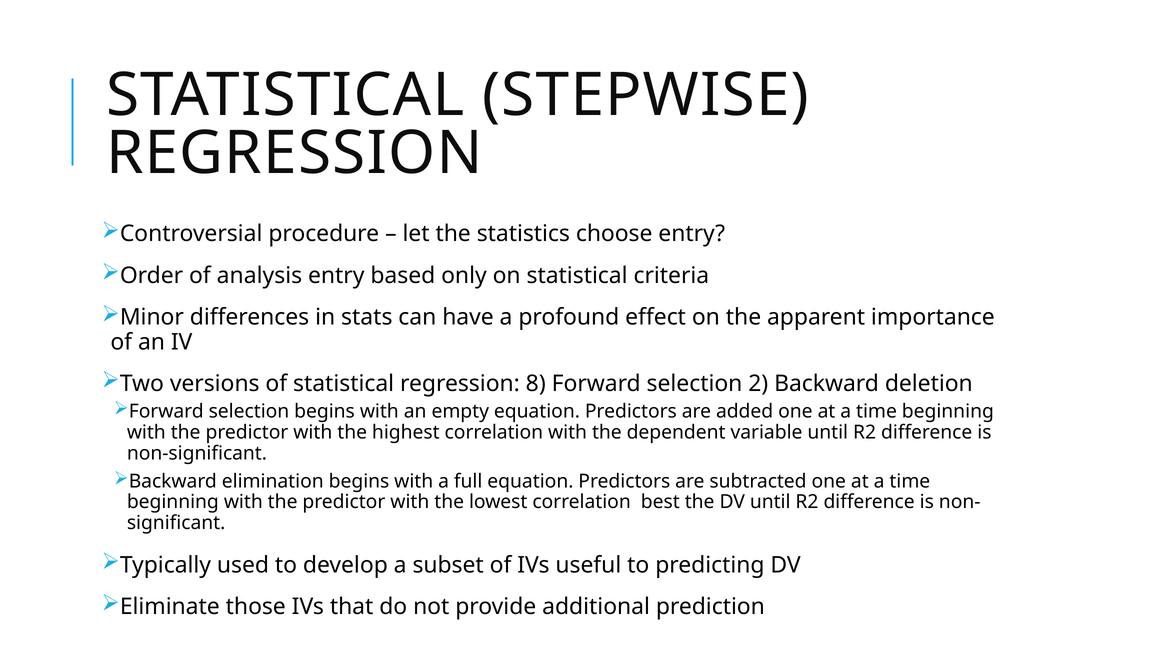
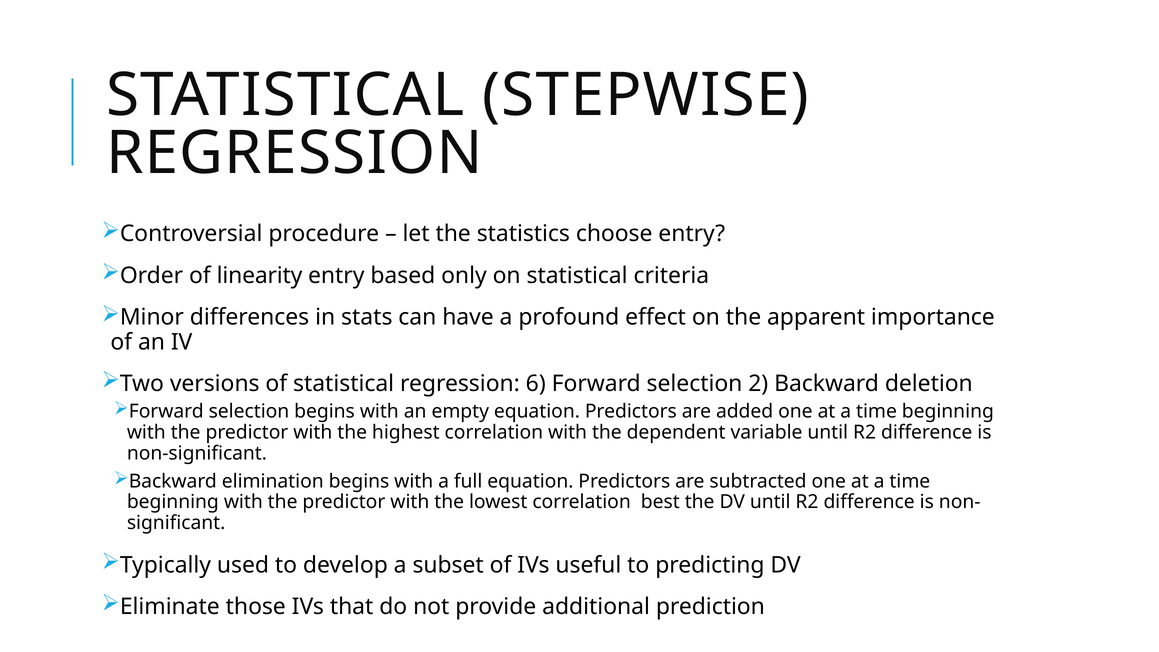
analysis: analysis -> linearity
8: 8 -> 6
